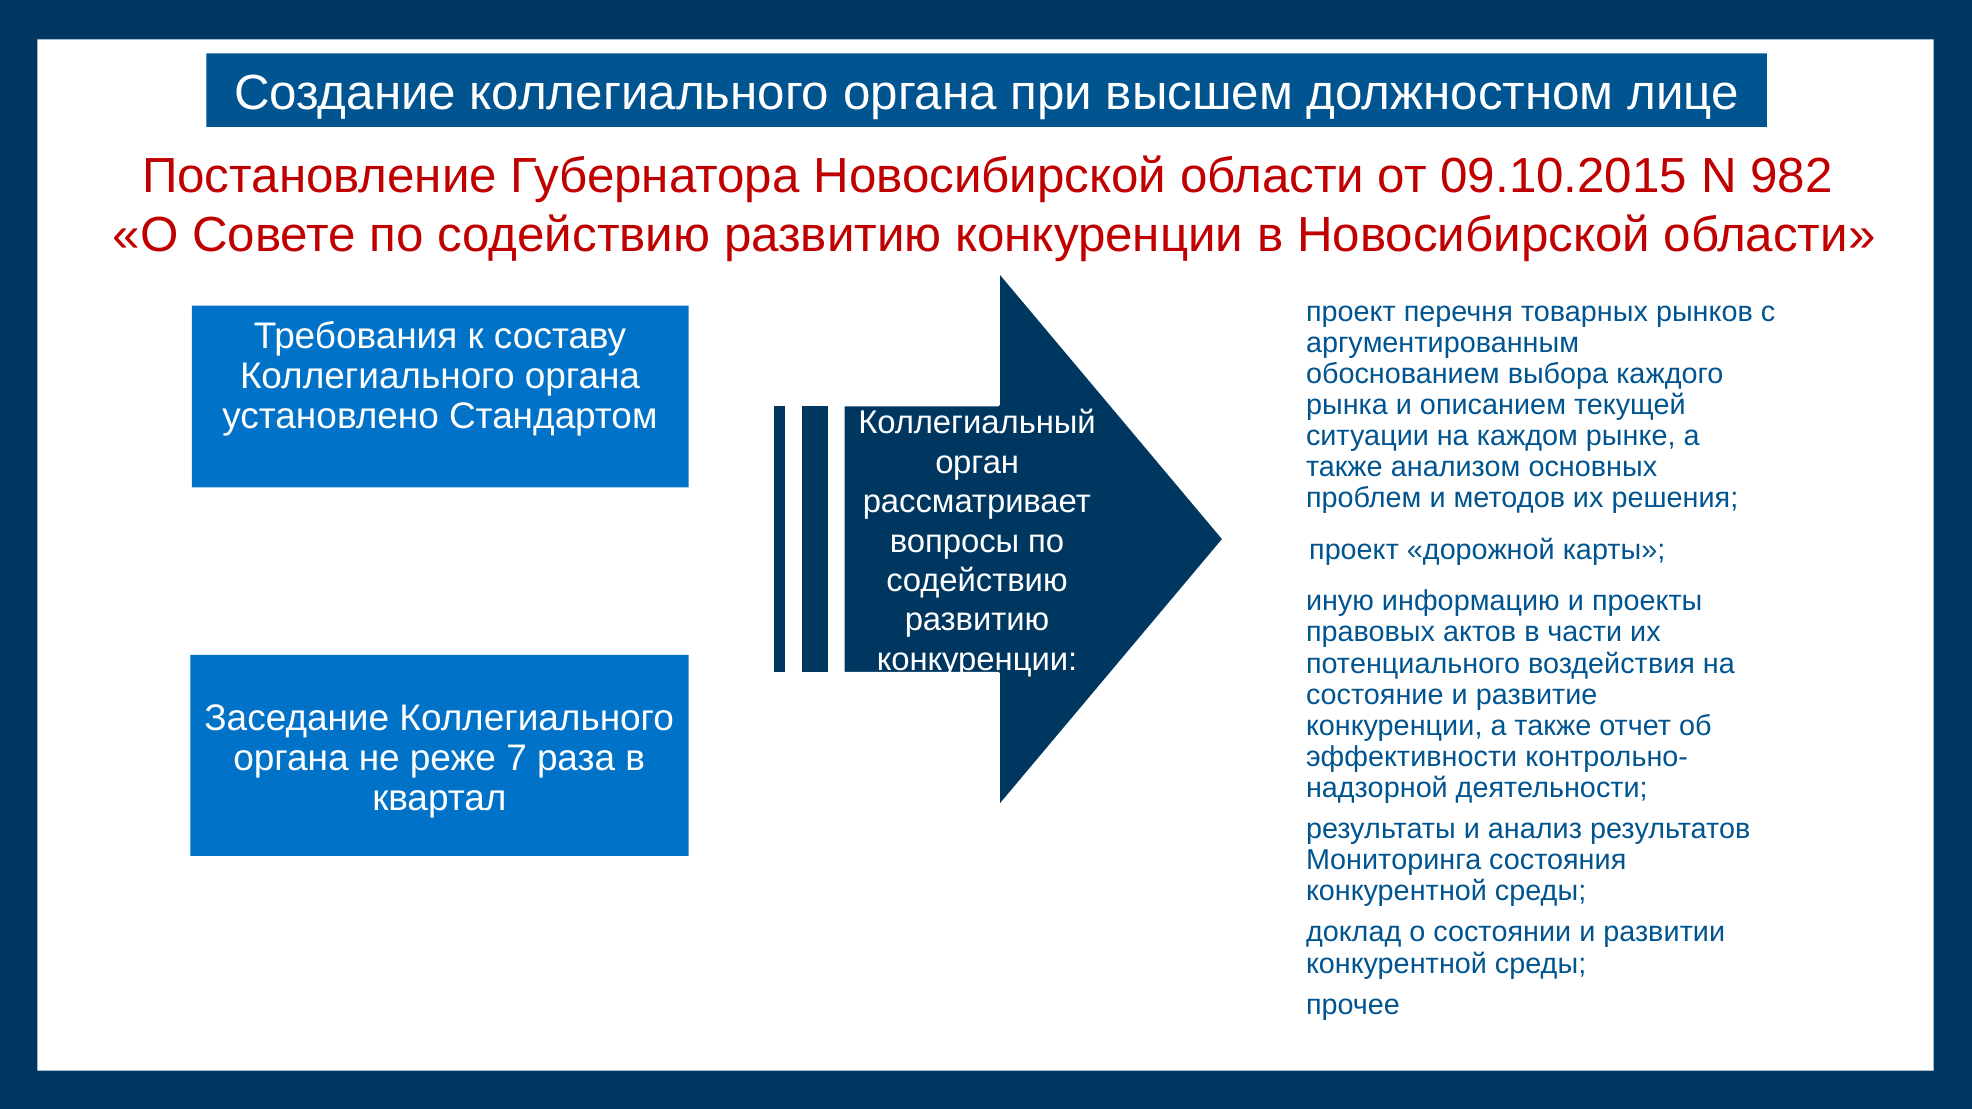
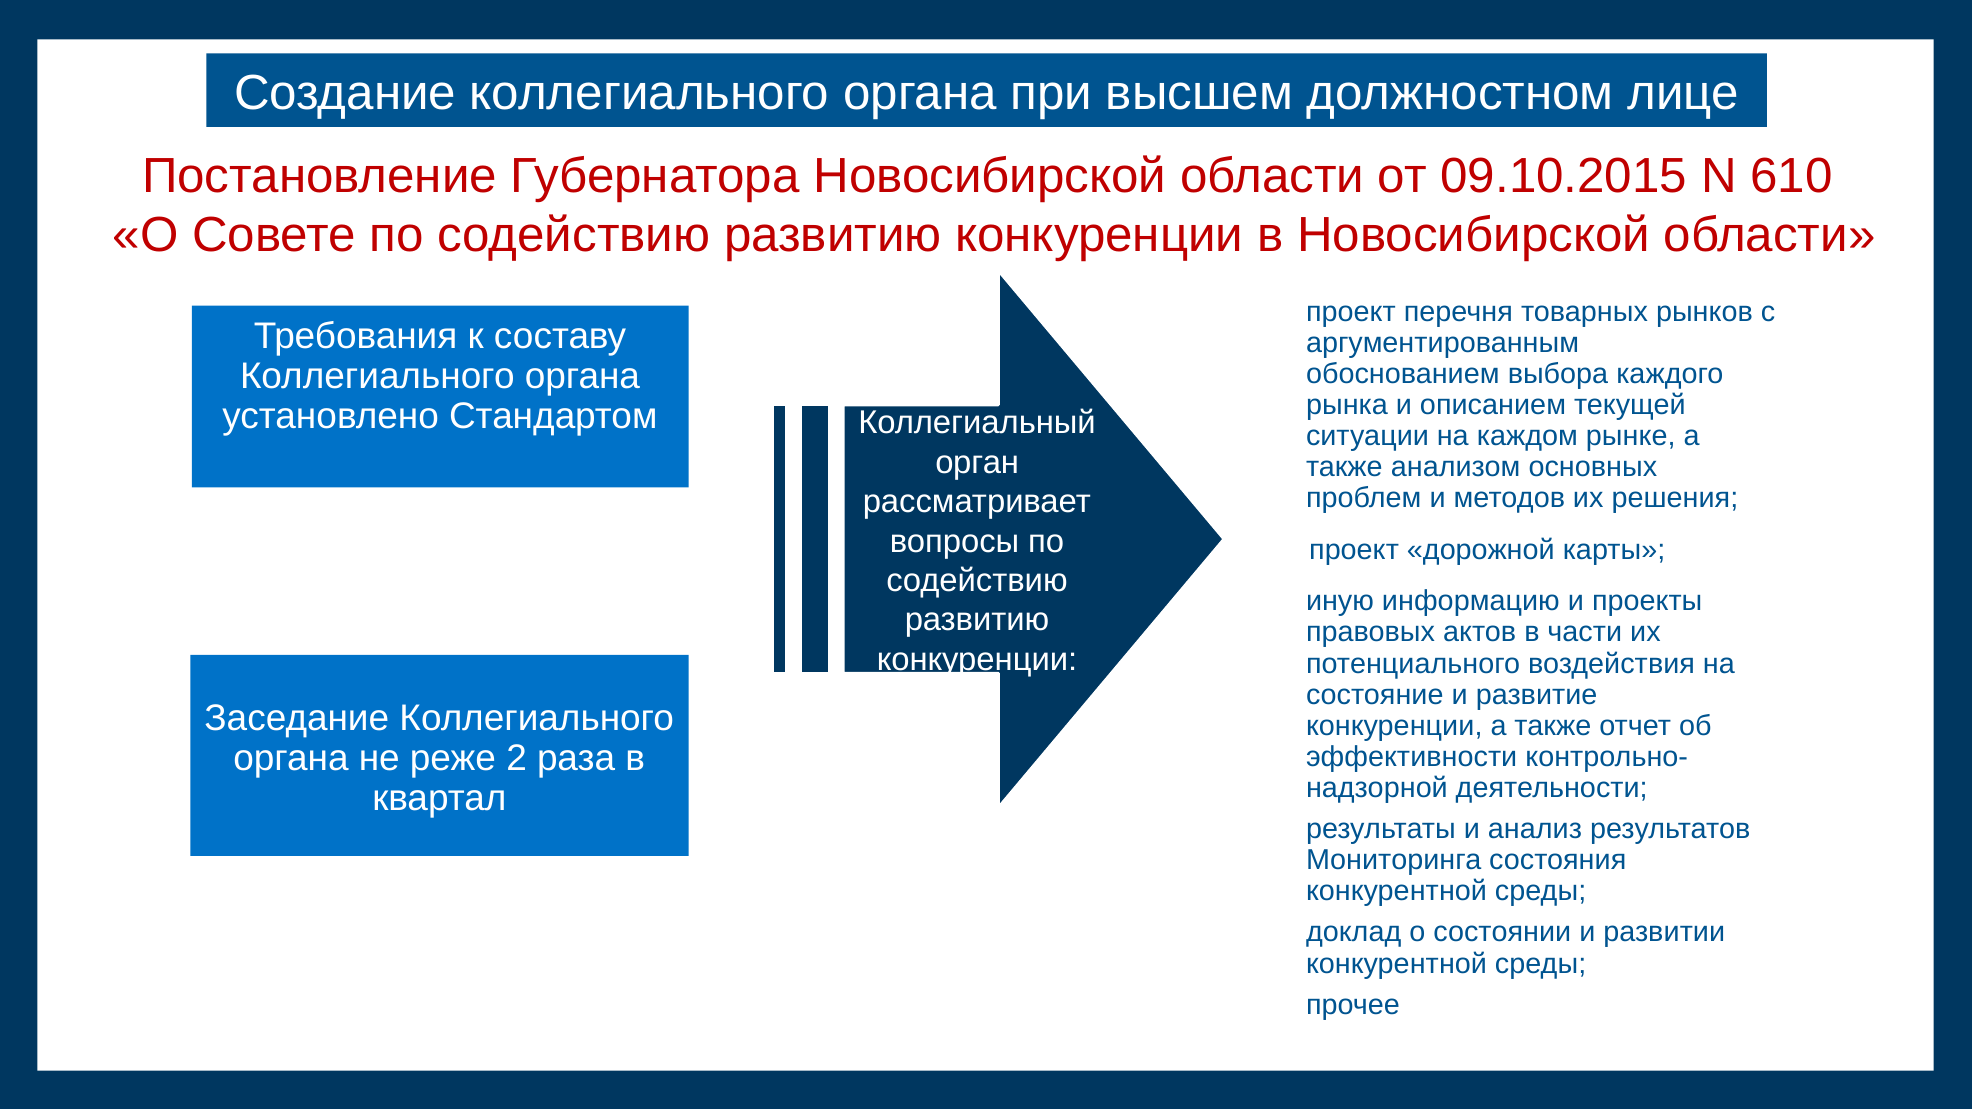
982: 982 -> 610
7: 7 -> 2
